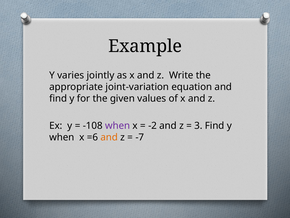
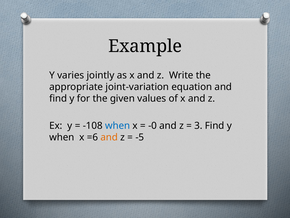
when at (118, 125) colour: purple -> blue
-2: -2 -> -0
-7: -7 -> -5
